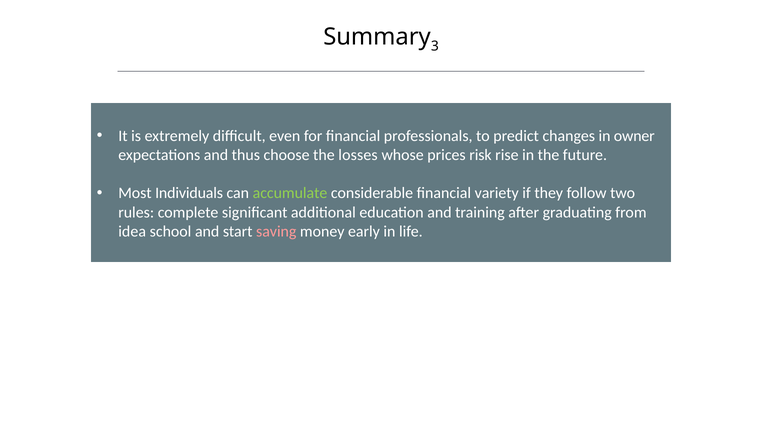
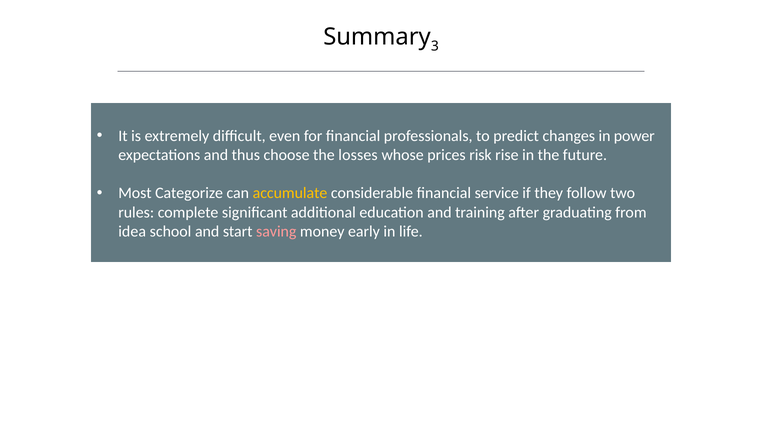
owner: owner -> power
Individuals: Individuals -> Categorize
accumulate colour: light green -> yellow
variety: variety -> service
